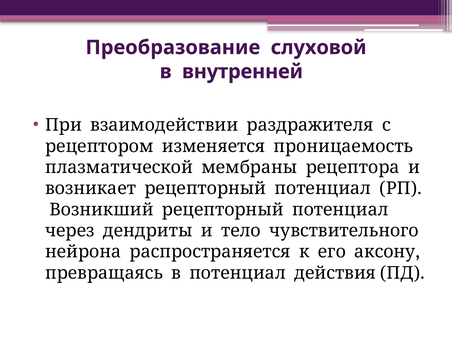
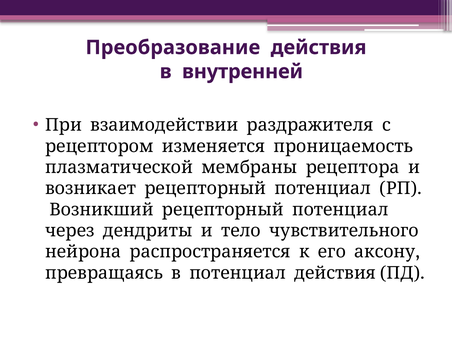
Преобразование слуховой: слуховой -> действия
